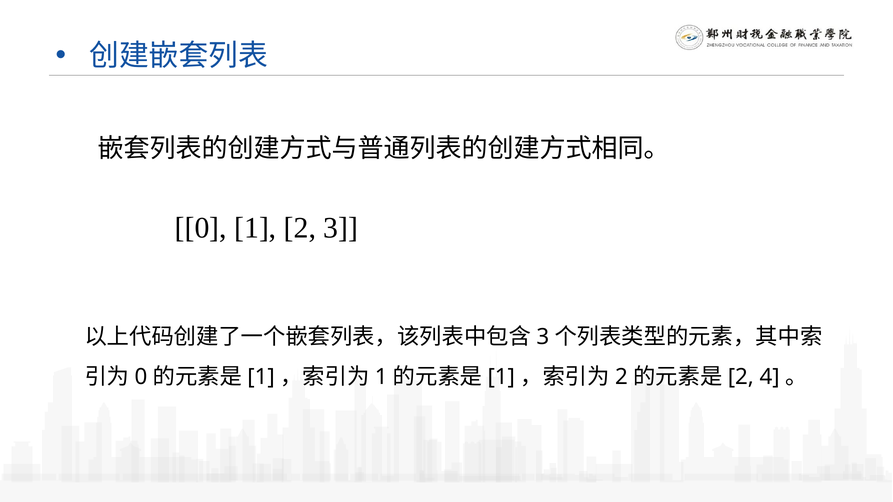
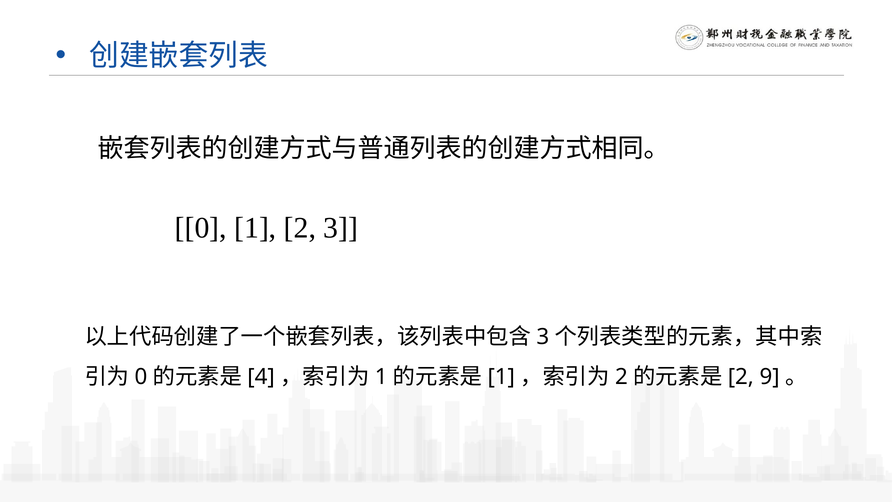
1 at (261, 377): 1 -> 4
4: 4 -> 9
